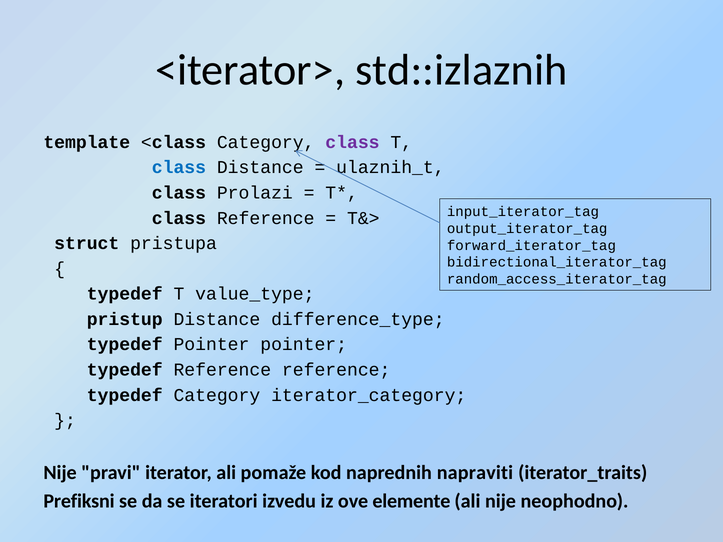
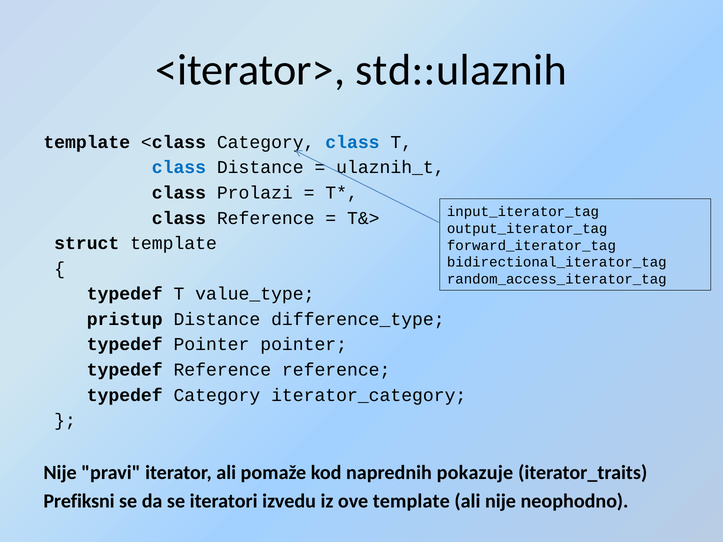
std::izlaznih: std::izlaznih -> std::ulaznih
class at (352, 142) colour: purple -> blue
struct pristupa: pristupa -> template
napraviti: napraviti -> pokazuje
ove elemente: elemente -> template
